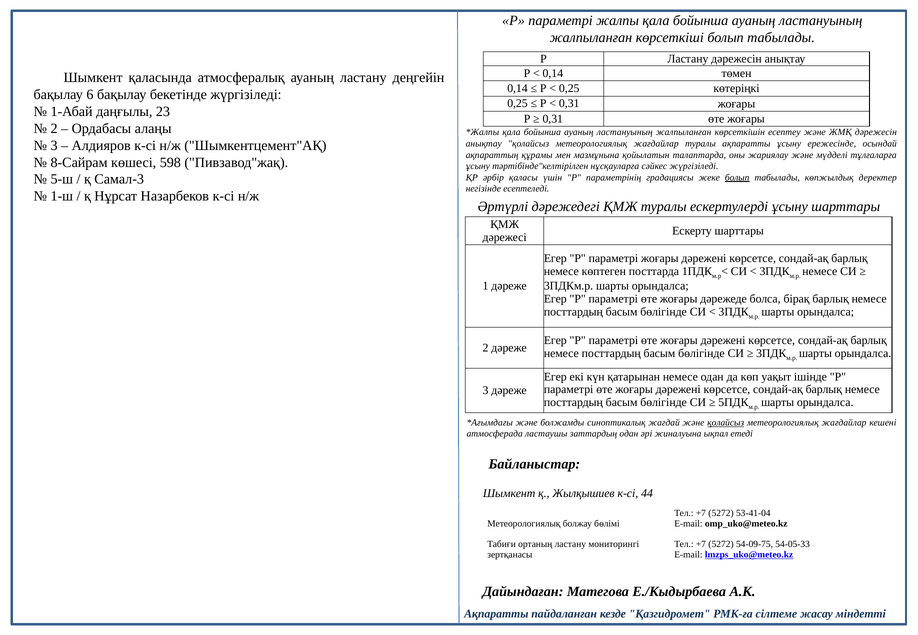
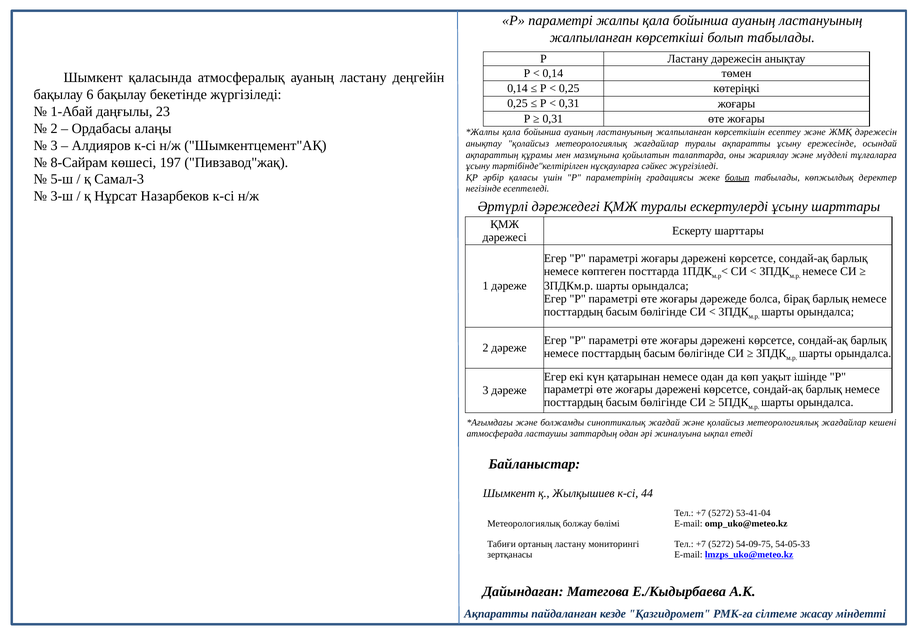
598: 598 -> 197
1-ш: 1-ш -> 3-ш
қолайсыз at (726, 423) underline: present -> none
